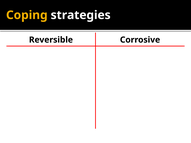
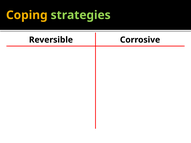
strategies colour: white -> light green
